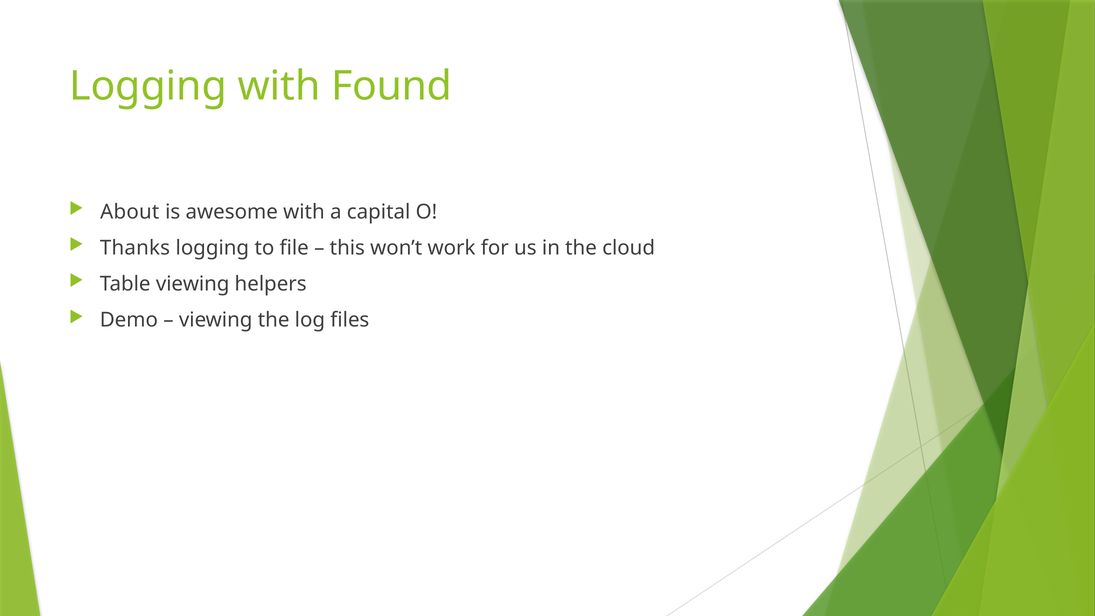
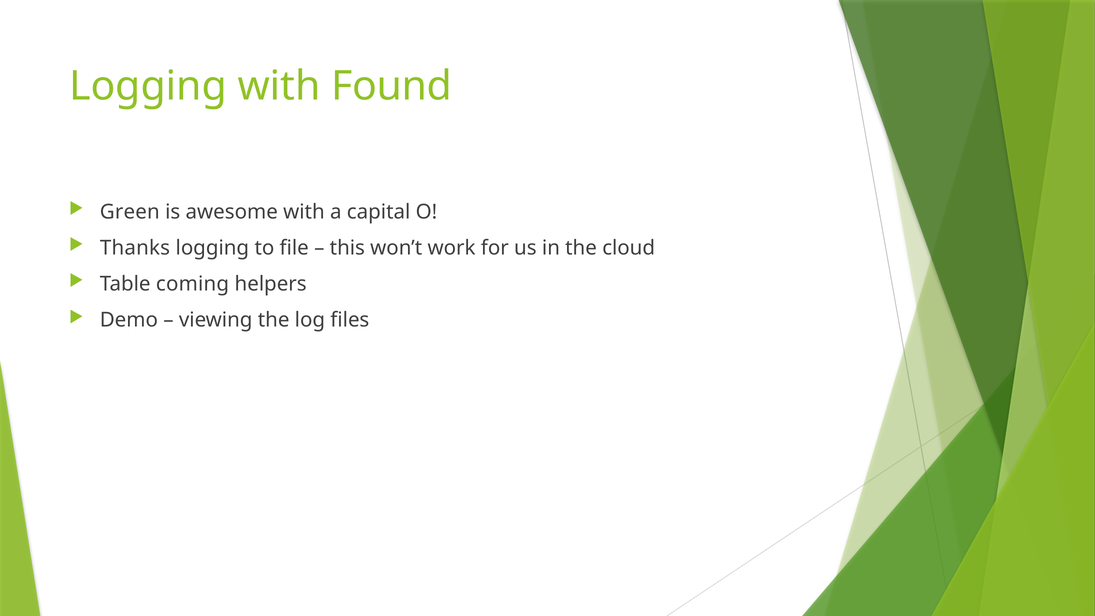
About: About -> Green
Table viewing: viewing -> coming
